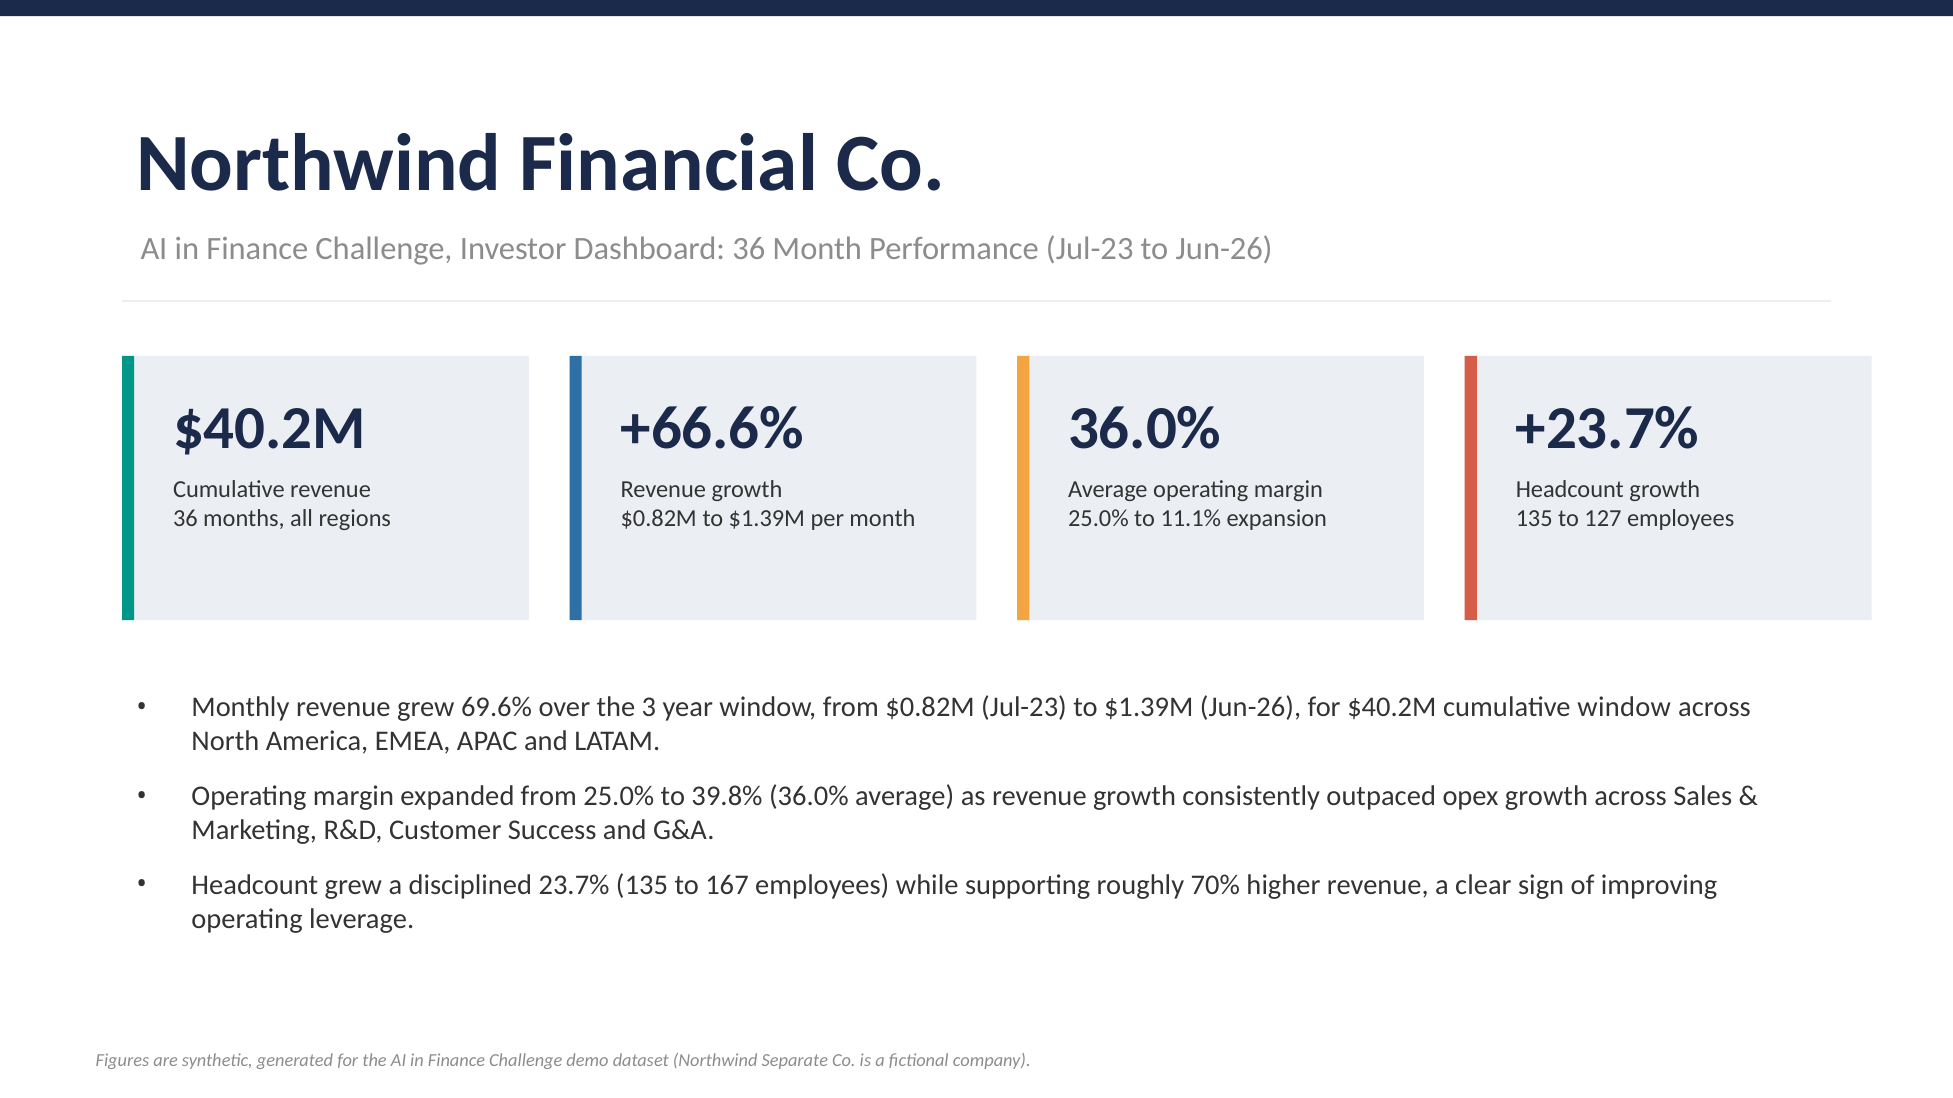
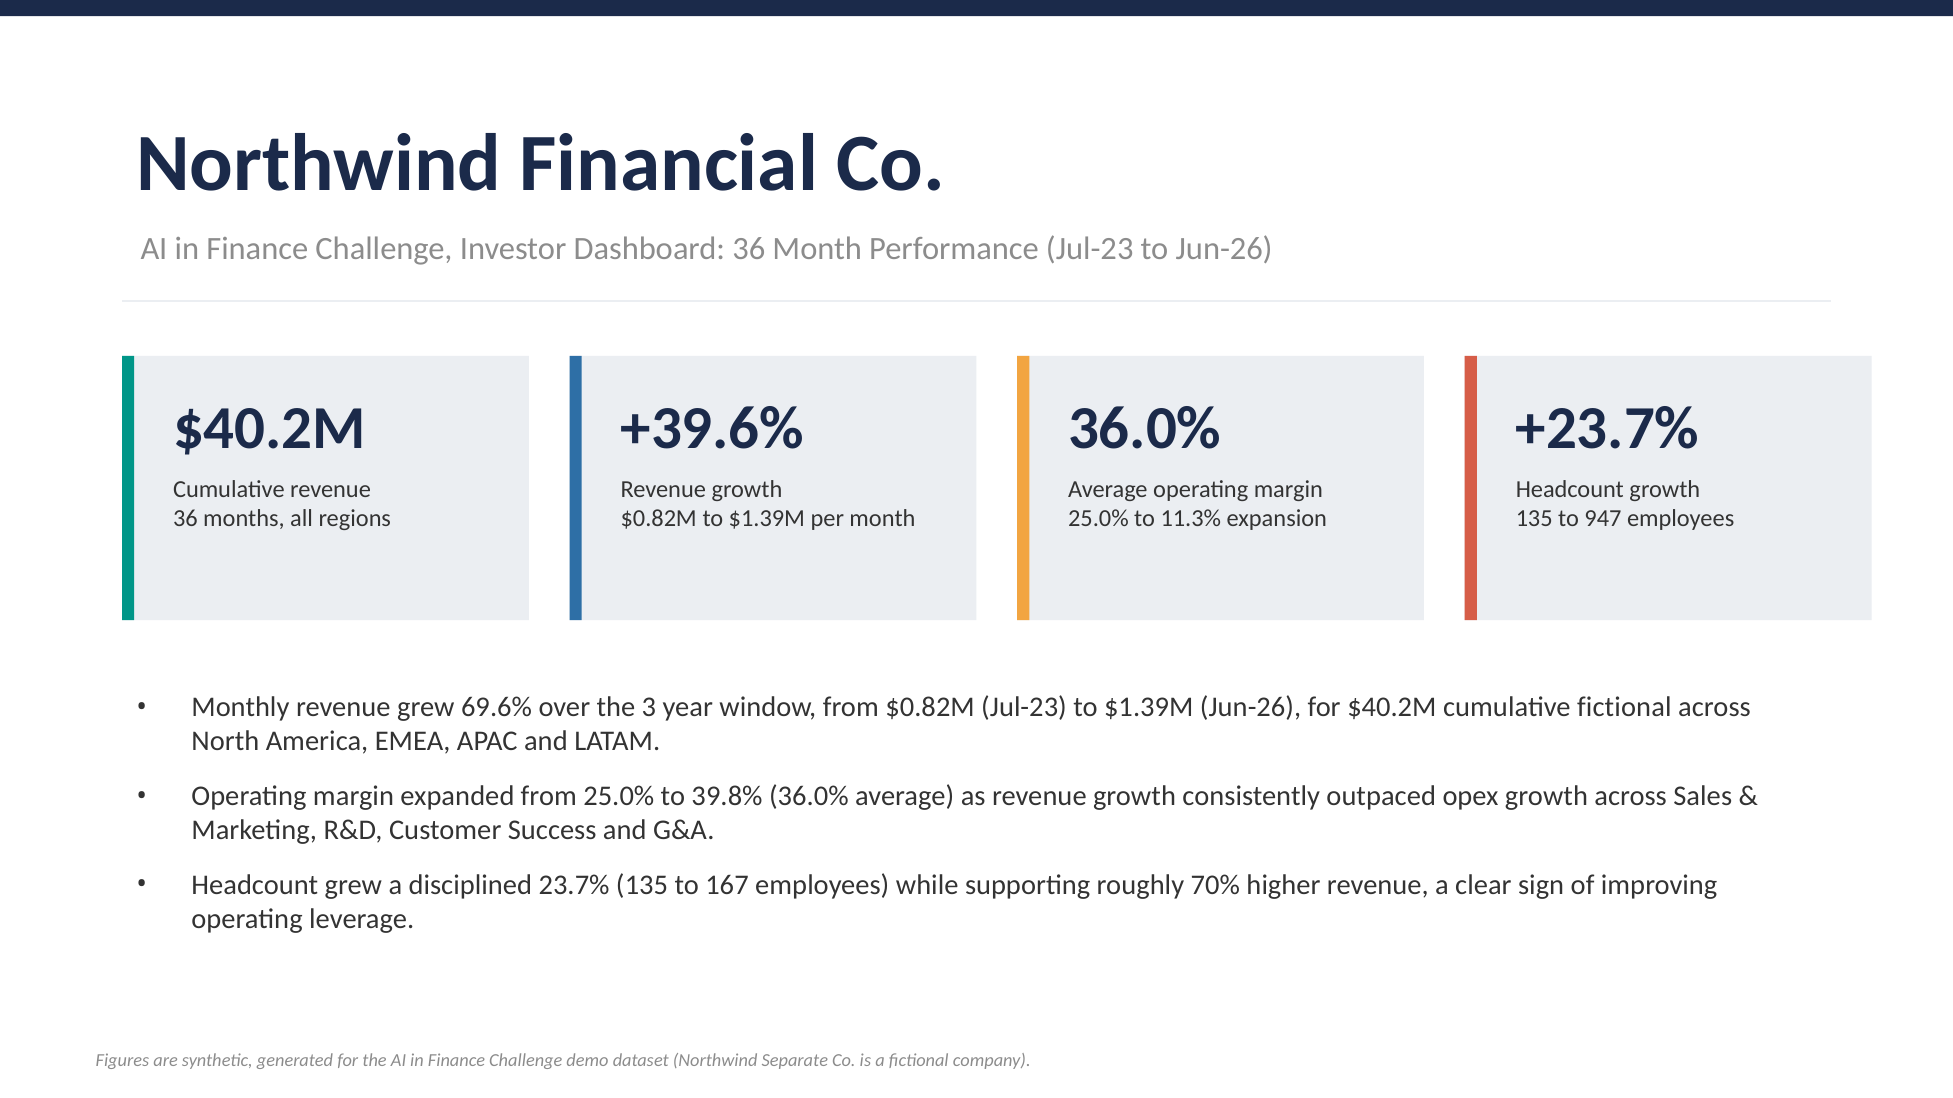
+66.6%: +66.6% -> +39.6%
11.1%: 11.1% -> 11.3%
127: 127 -> 947
cumulative window: window -> fictional
